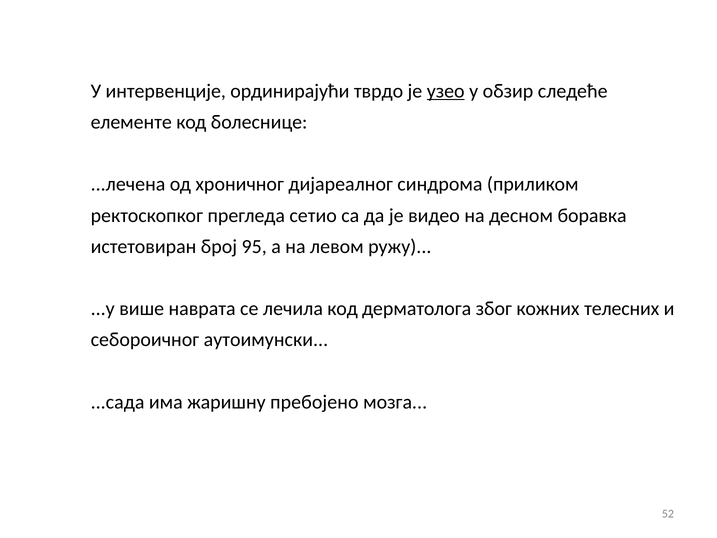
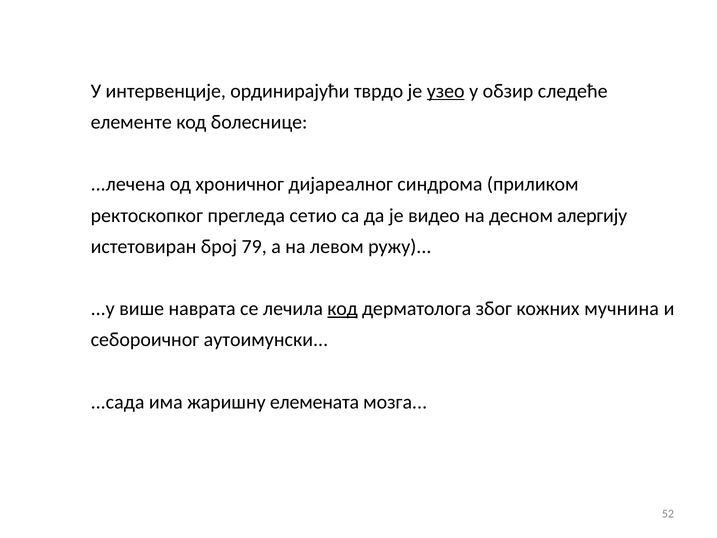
боравка: боравка -> алергију
95: 95 -> 79
код at (343, 309) underline: none -> present
телесних: телесних -> мучнина
пребојено: пребојено -> елемената
